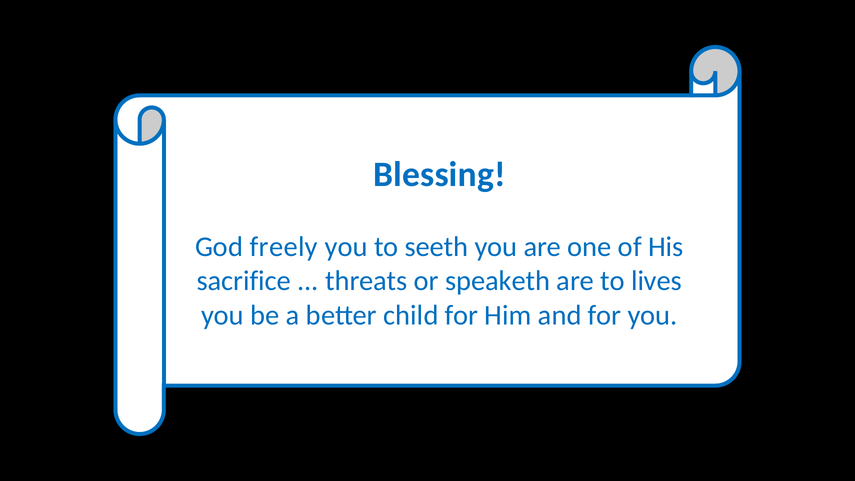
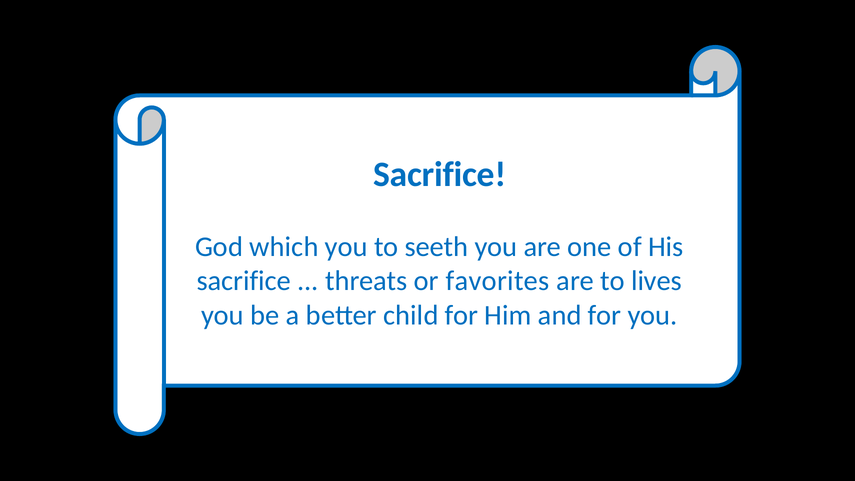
Blessing at (439, 175): Blessing -> Sacrifice
freely: freely -> which
speaketh: speaketh -> favorites
